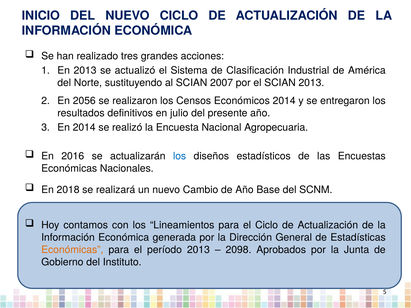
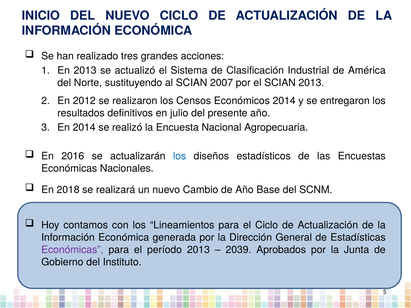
2056: 2056 -> 2012
Económicas at (72, 250) colour: orange -> purple
2098: 2098 -> 2039
